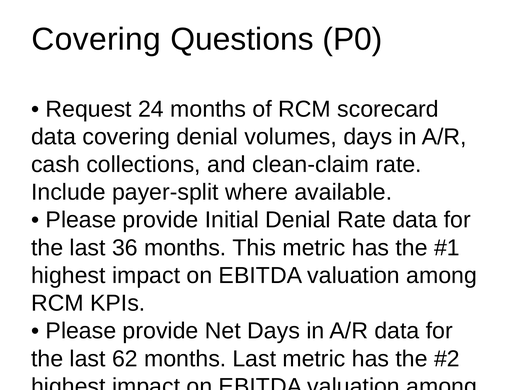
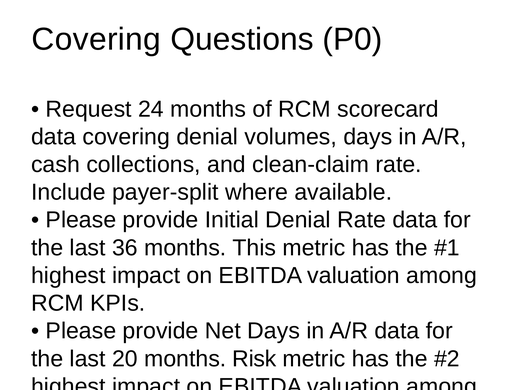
62: 62 -> 20
months Last: Last -> Risk
